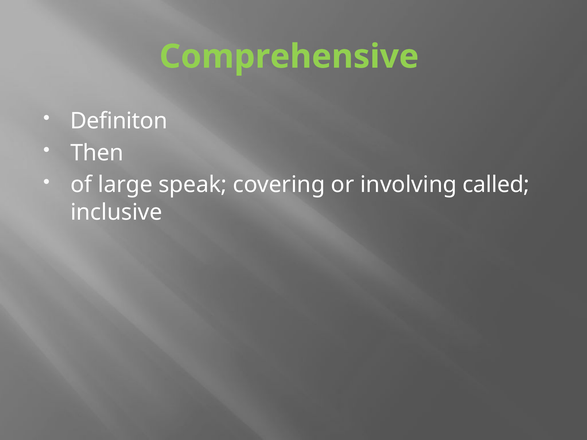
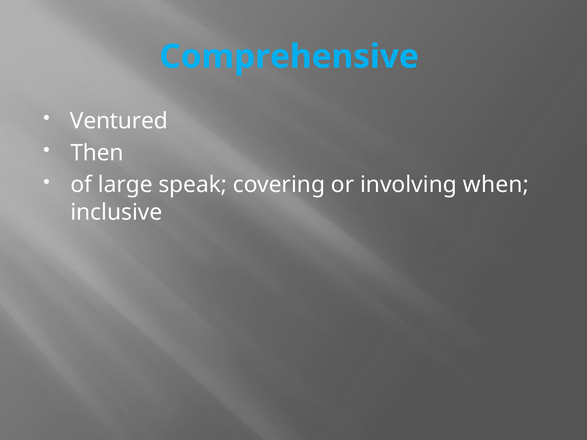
Comprehensive colour: light green -> light blue
Definiton: Definiton -> Ventured
called: called -> when
